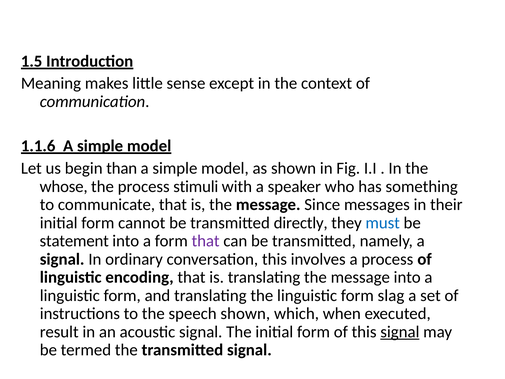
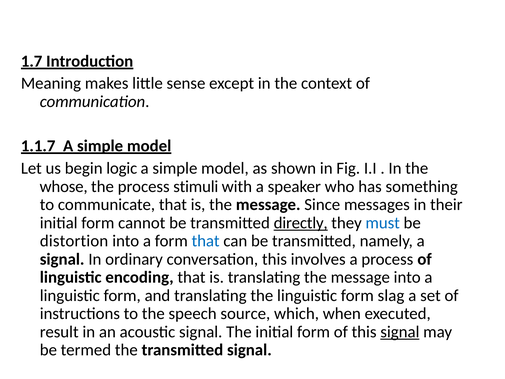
1.5: 1.5 -> 1.7
1.1.6: 1.1.6 -> 1.1.7
than: than -> logic
directly underline: none -> present
statement: statement -> distortion
that at (206, 241) colour: purple -> blue
speech shown: shown -> source
